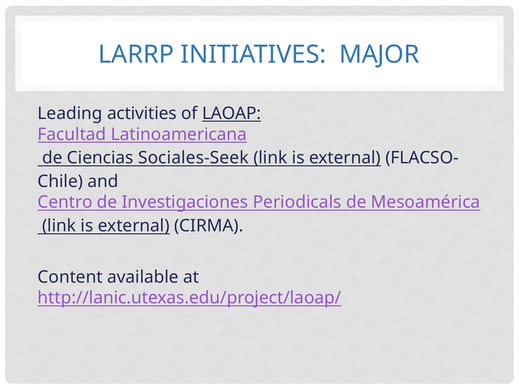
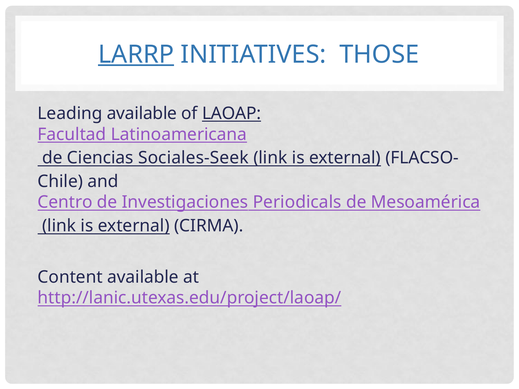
LARRP underline: none -> present
MAJOR: MAJOR -> THOSE
Leading activities: activities -> available
